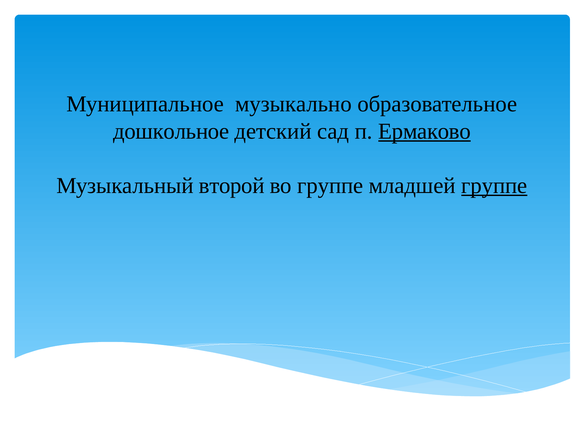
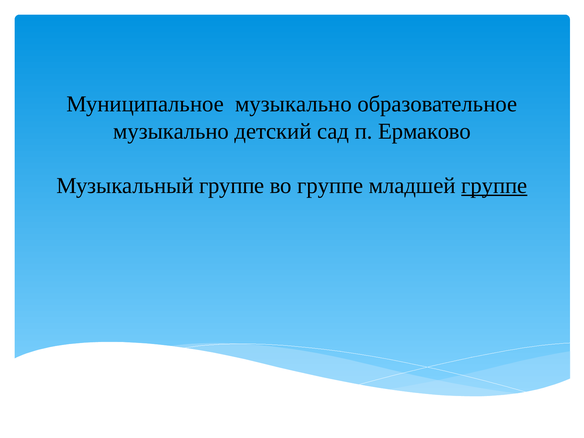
дошкольное at (171, 131): дошкольное -> музыкально
Ермаково underline: present -> none
Музыкальный второй: второй -> группе
